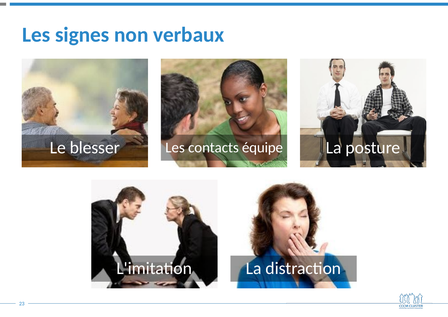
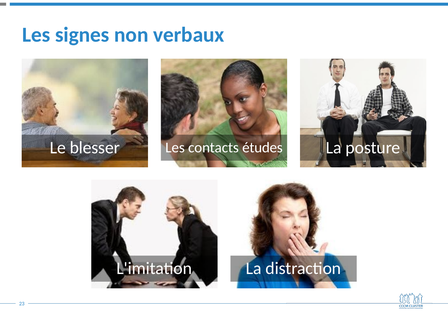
équipe: équipe -> études
